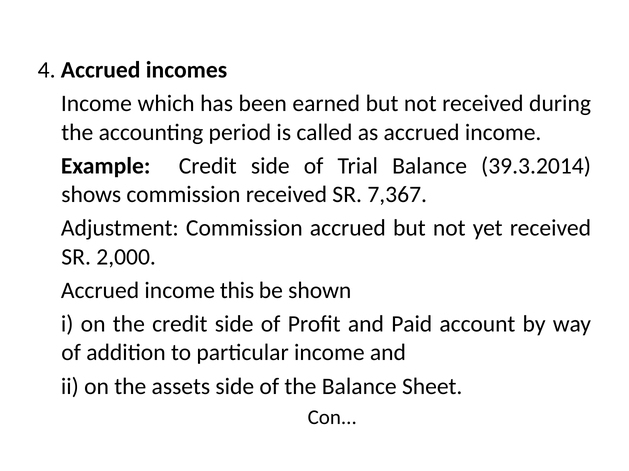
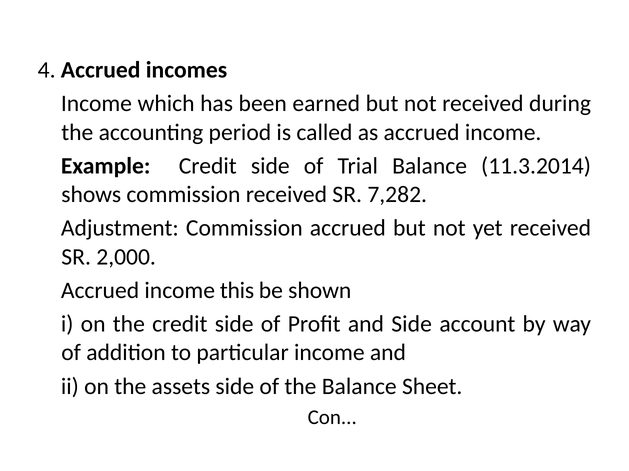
39.3.2014: 39.3.2014 -> 11.3.2014
7,367: 7,367 -> 7,282
and Paid: Paid -> Side
